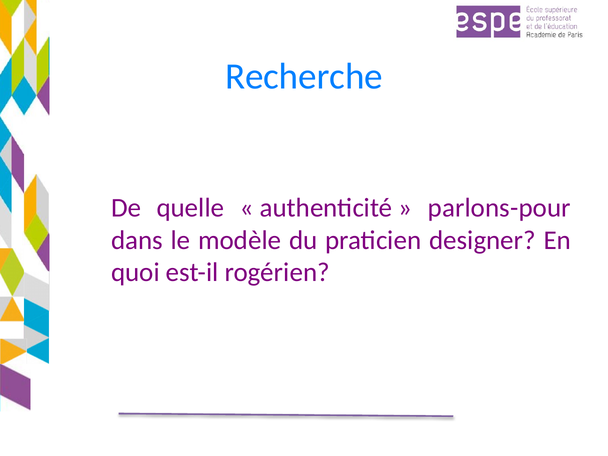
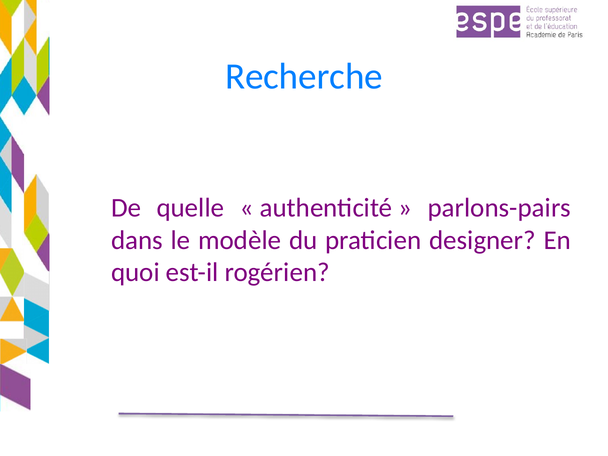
parlons-pour: parlons-pour -> parlons-pairs
